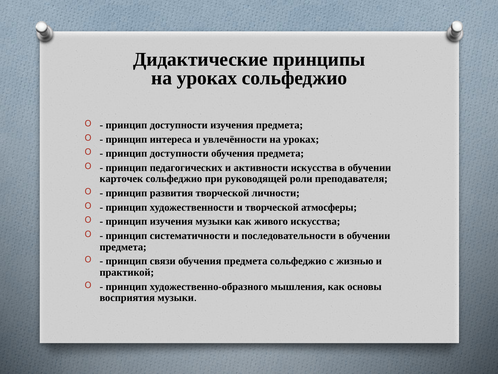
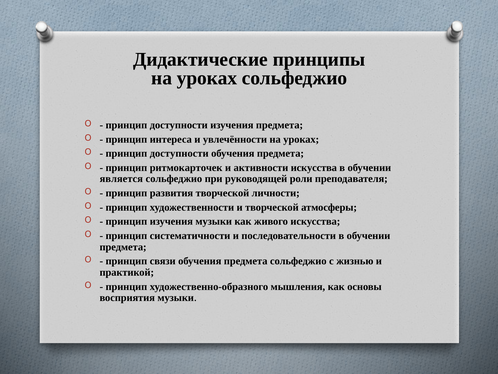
педагогических: педагогических -> ритмокарточек
карточек: карточек -> является
